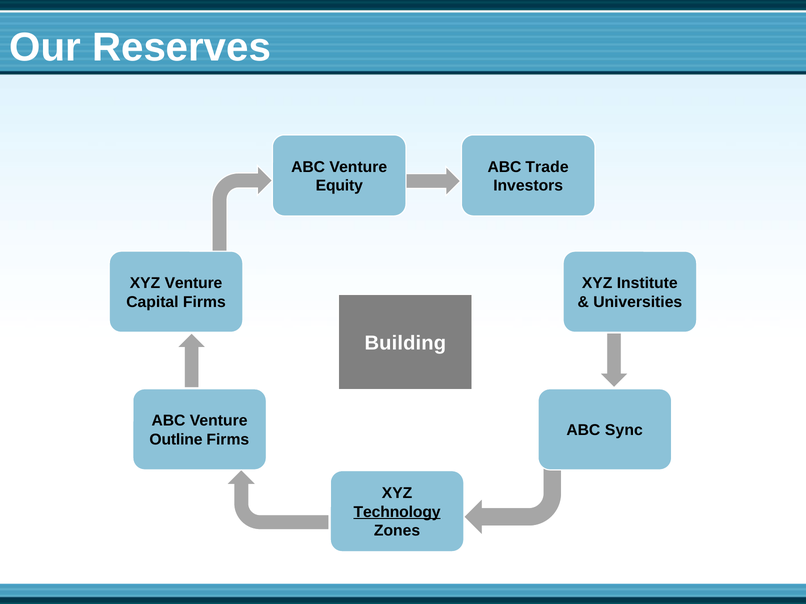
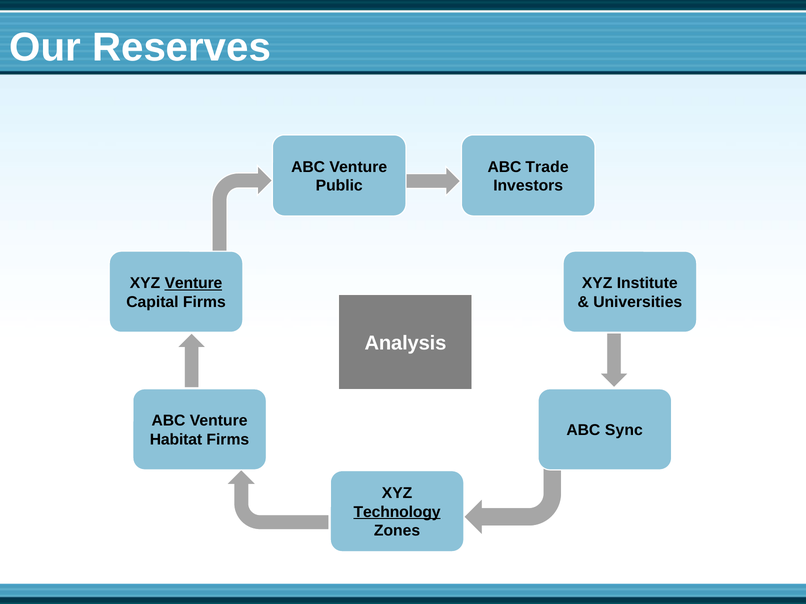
Equity: Equity -> Public
Venture at (193, 283) underline: none -> present
Building: Building -> Analysis
Outline: Outline -> Habitat
